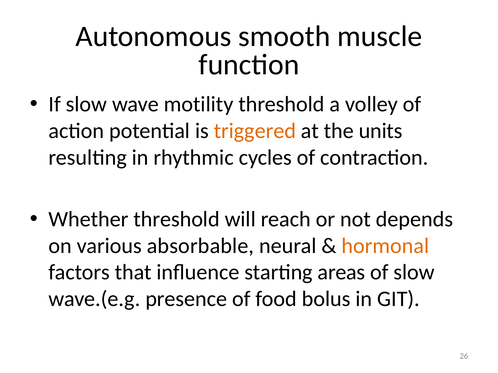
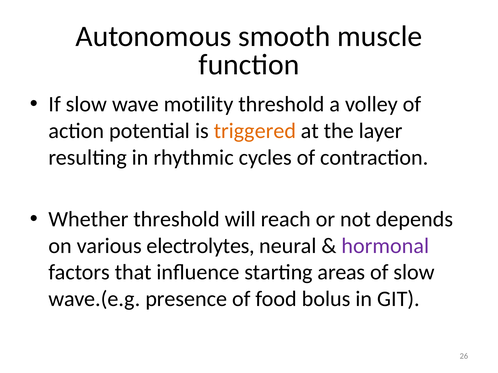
units: units -> layer
absorbable: absorbable -> electrolytes
hormonal colour: orange -> purple
